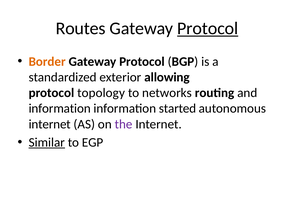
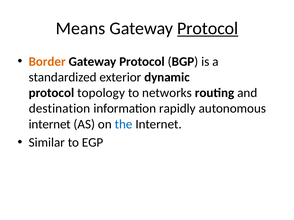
Routes: Routes -> Means
allowing: allowing -> dynamic
information at (60, 109): information -> destination
started: started -> rapidly
the colour: purple -> blue
Similar underline: present -> none
